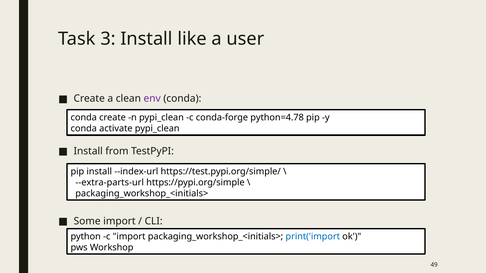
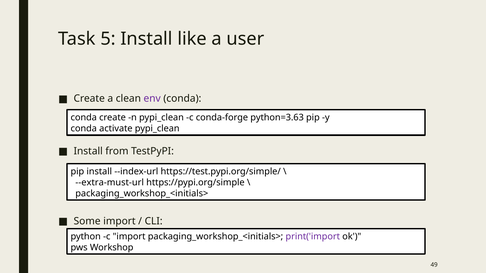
3: 3 -> 5
python=4.78: python=4.78 -> python=3.63
--extra-parts-url: --extra-parts-url -> --extra-must-url
print('import colour: blue -> purple
